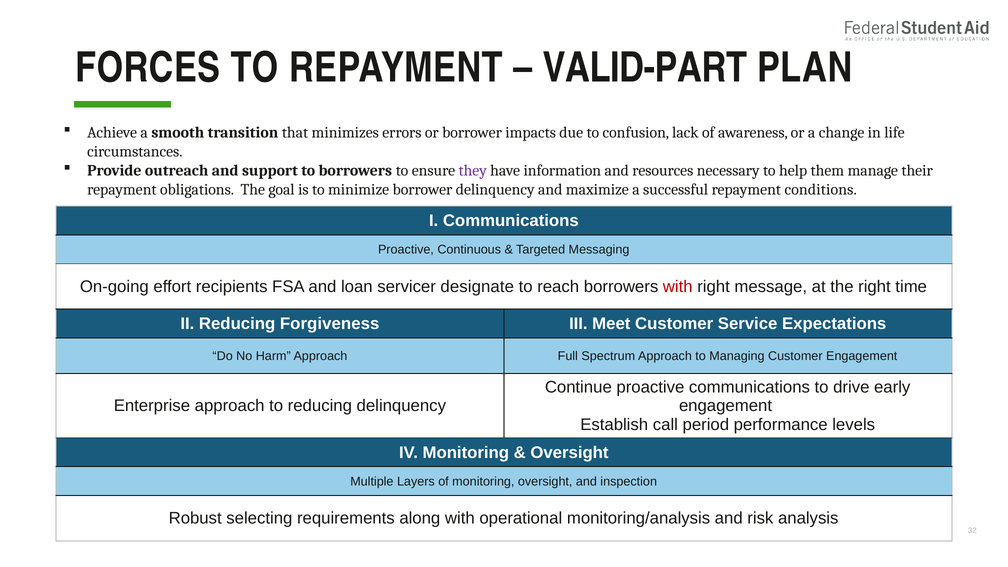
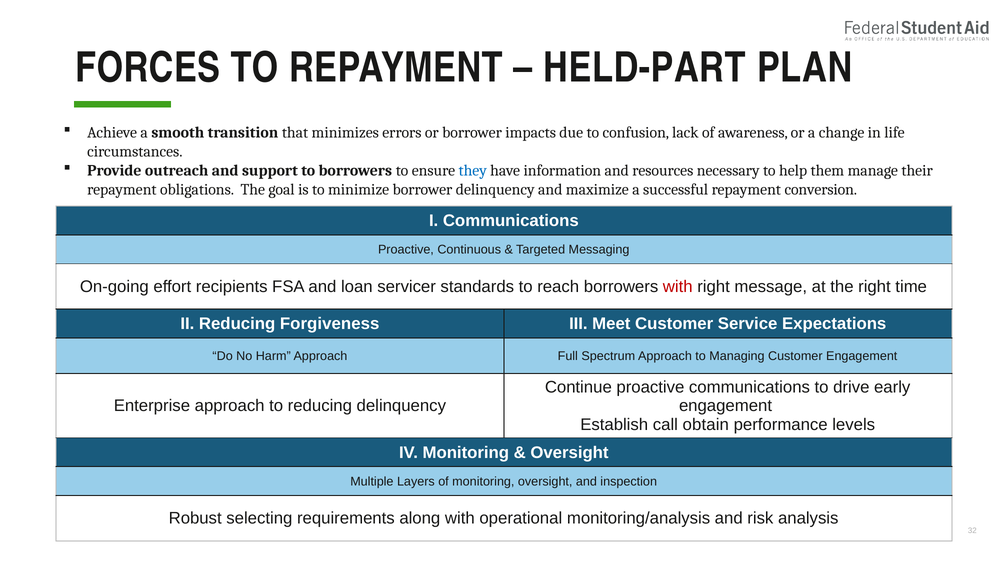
VALID-PART: VALID-PART -> HELD-PART
they colour: purple -> blue
conditions: conditions -> conversion
designate: designate -> standards
period: period -> obtain
